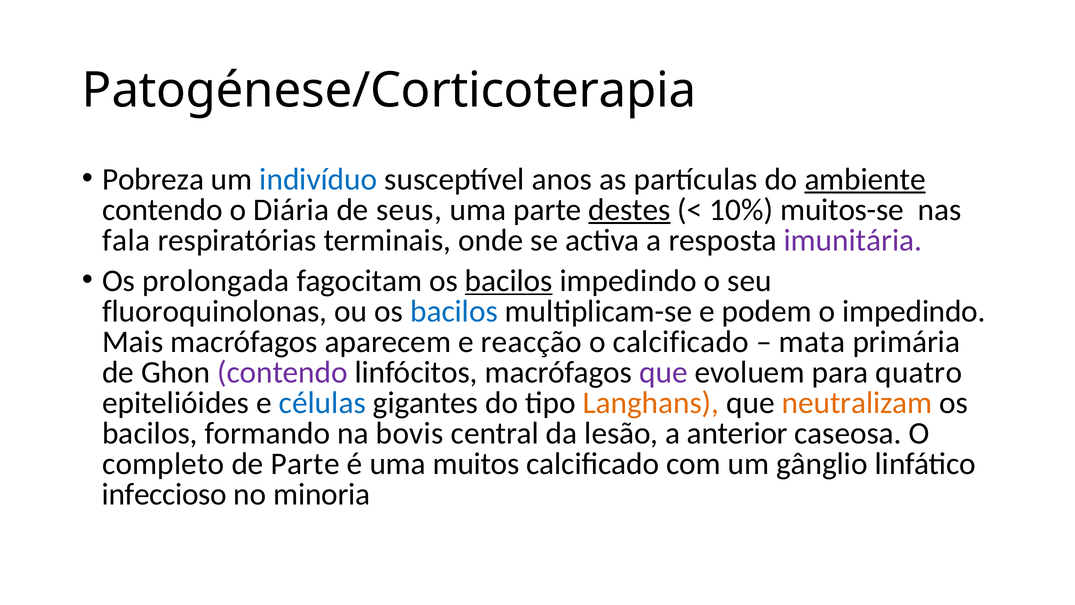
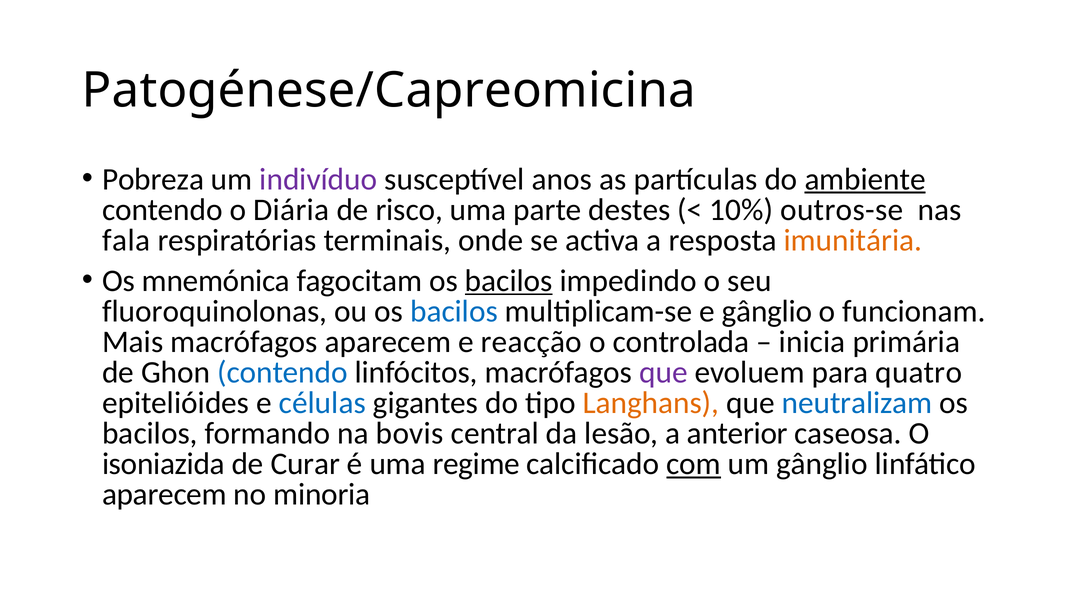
Patogénese/Corticoterapia: Patogénese/Corticoterapia -> Patogénese/Capreomicina
indivíduo colour: blue -> purple
seus: seus -> risco
destes underline: present -> none
muitos-se: muitos-se -> outros-se
imunitária colour: purple -> orange
prolongada: prolongada -> mnemónica
e podem: podem -> gânglio
o impedindo: impedindo -> funcionam
o calcificado: calcificado -> controlada
mata: mata -> inicia
contendo at (282, 372) colour: purple -> blue
neutralizam colour: orange -> blue
completo: completo -> isoniazida
de Parte: Parte -> Curar
muitos: muitos -> regime
com underline: none -> present
infeccioso at (164, 494): infeccioso -> aparecem
